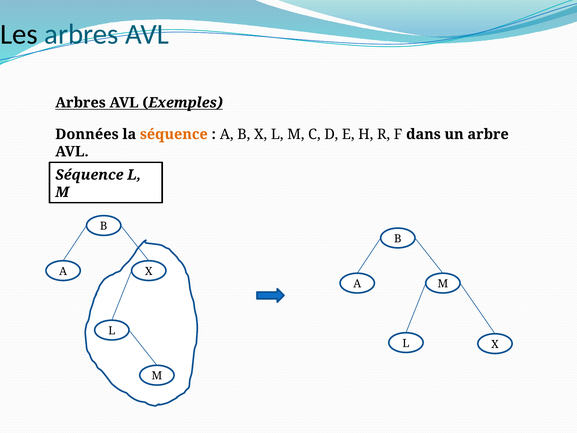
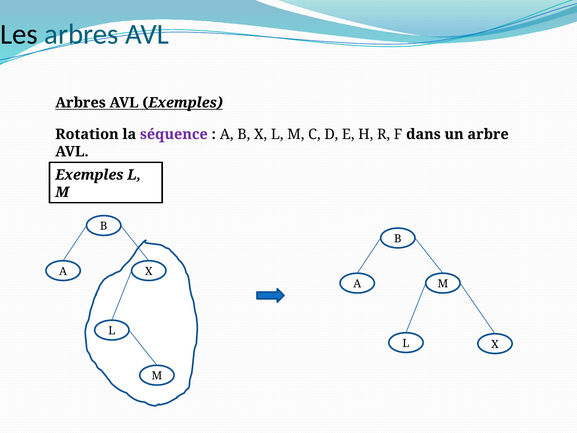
Données: Données -> Rotation
séquence at (174, 134) colour: orange -> purple
Séquence at (89, 175): Séquence -> Exemples
